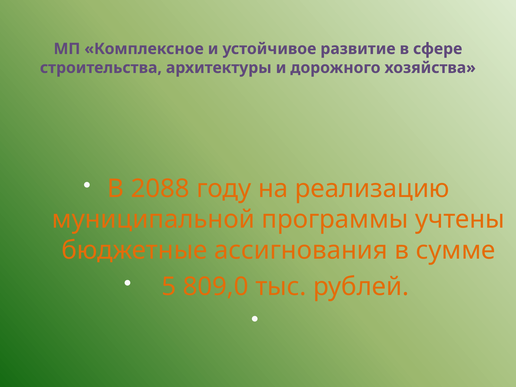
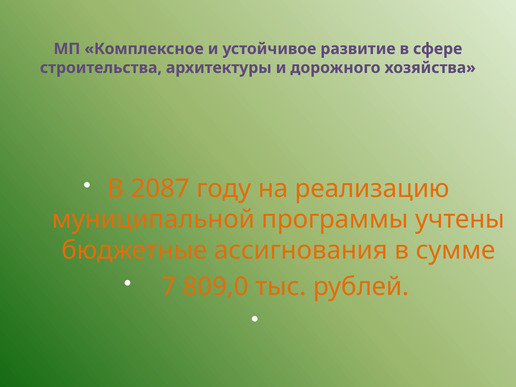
2088: 2088 -> 2087
5: 5 -> 7
